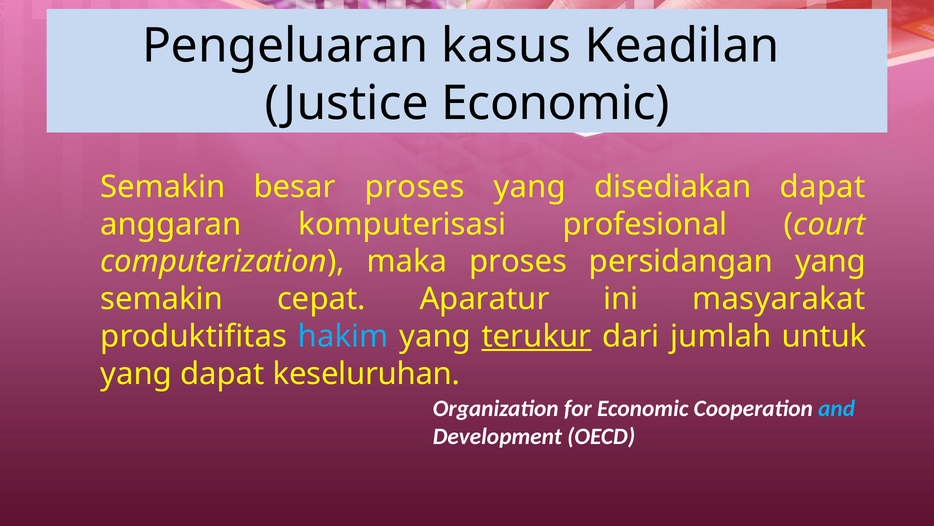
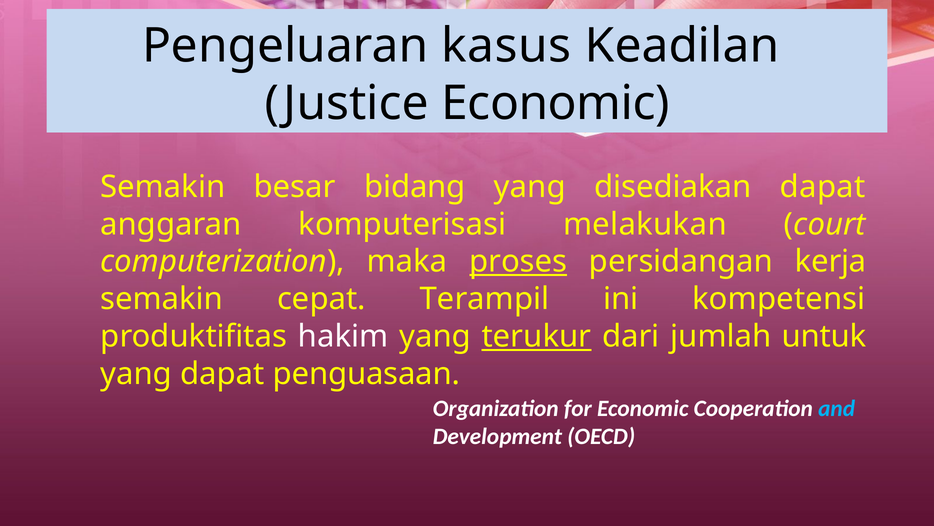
besar proses: proses -> bidang
profesional: profesional -> melakukan
proses at (518, 261) underline: none -> present
persidangan yang: yang -> kerja
Aparatur: Aparatur -> Terampil
masyarakat: masyarakat -> kompetensi
hakim colour: light blue -> white
keseluruhan: keseluruhan -> penguasaan
